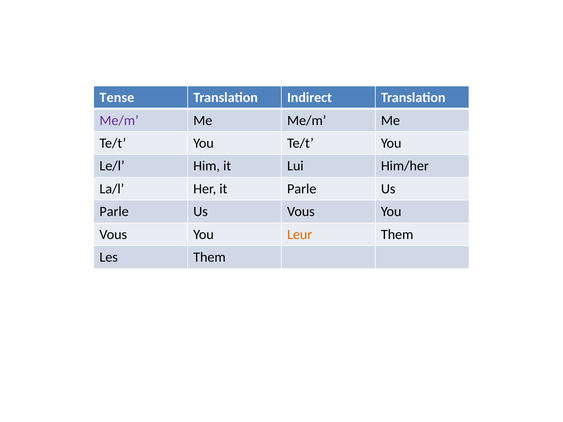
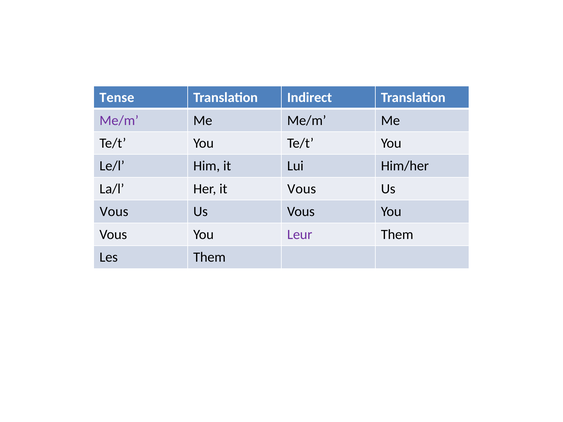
it Parle: Parle -> Vous
Parle at (114, 212): Parle -> Vous
Leur colour: orange -> purple
